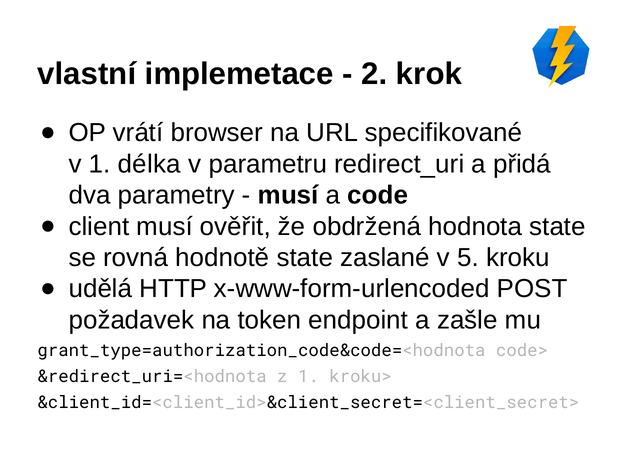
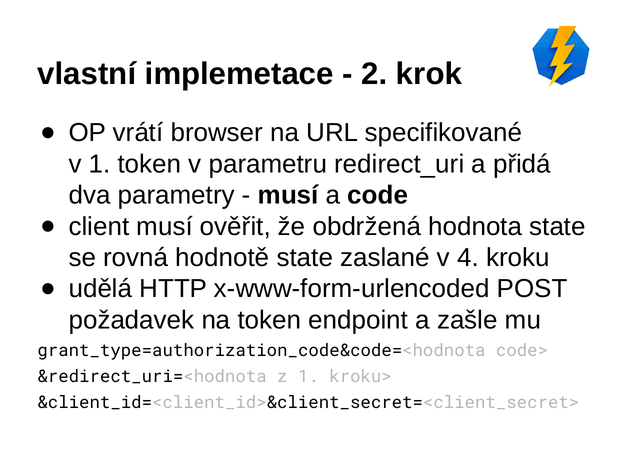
1 délka: délka -> token
5: 5 -> 4
